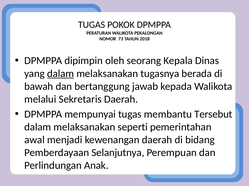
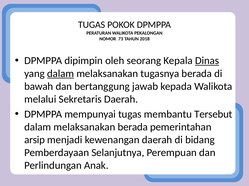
Dinas underline: none -> present
melaksanakan seperti: seperti -> berada
awal: awal -> arsip
